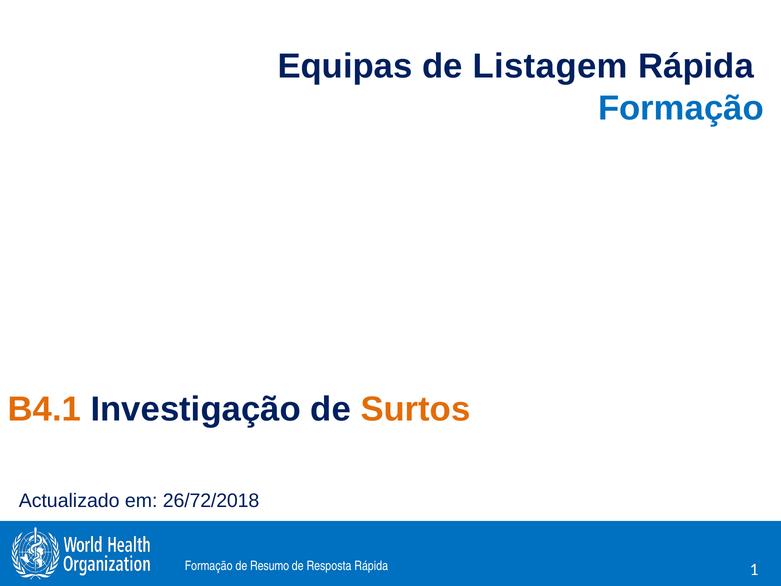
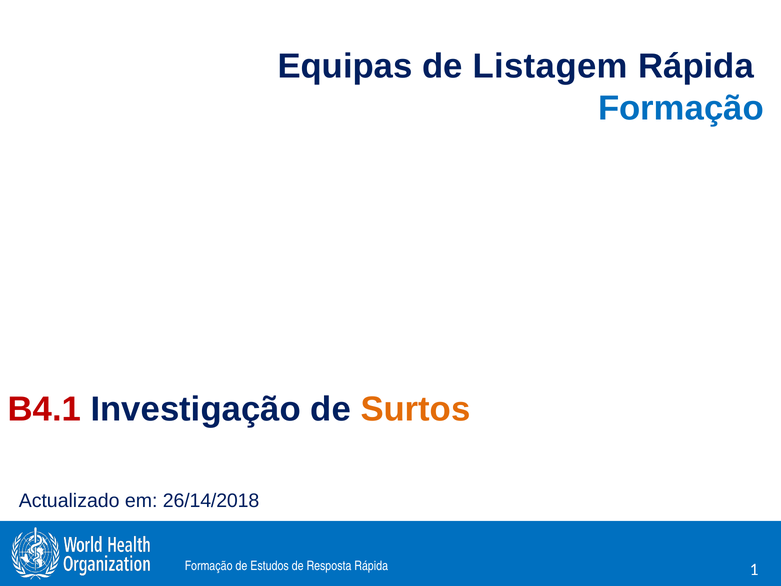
B4.1 colour: orange -> red
26/72/2018: 26/72/2018 -> 26/14/2018
Resumo: Resumo -> Estudos
